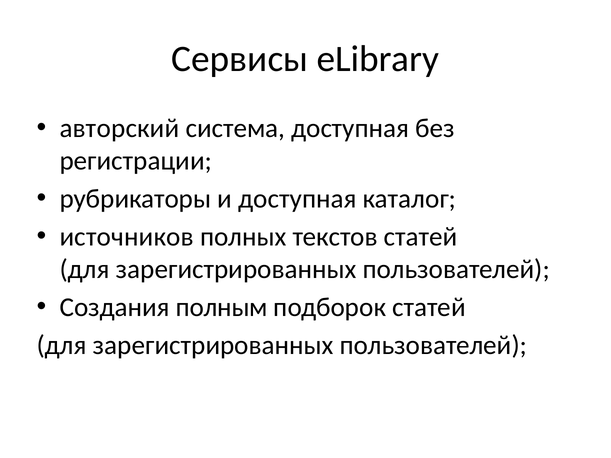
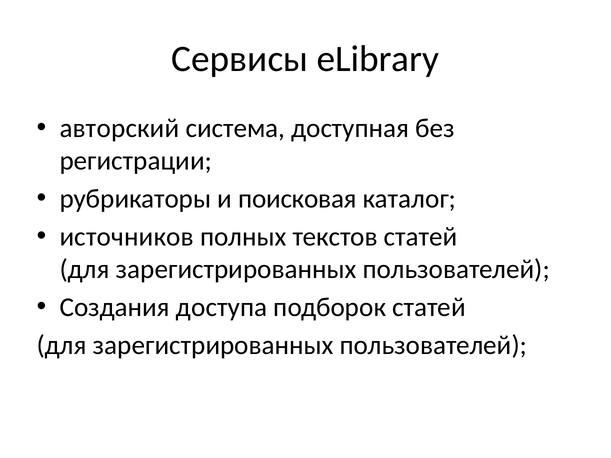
и доступная: доступная -> поисковая
полным: полным -> доступа
